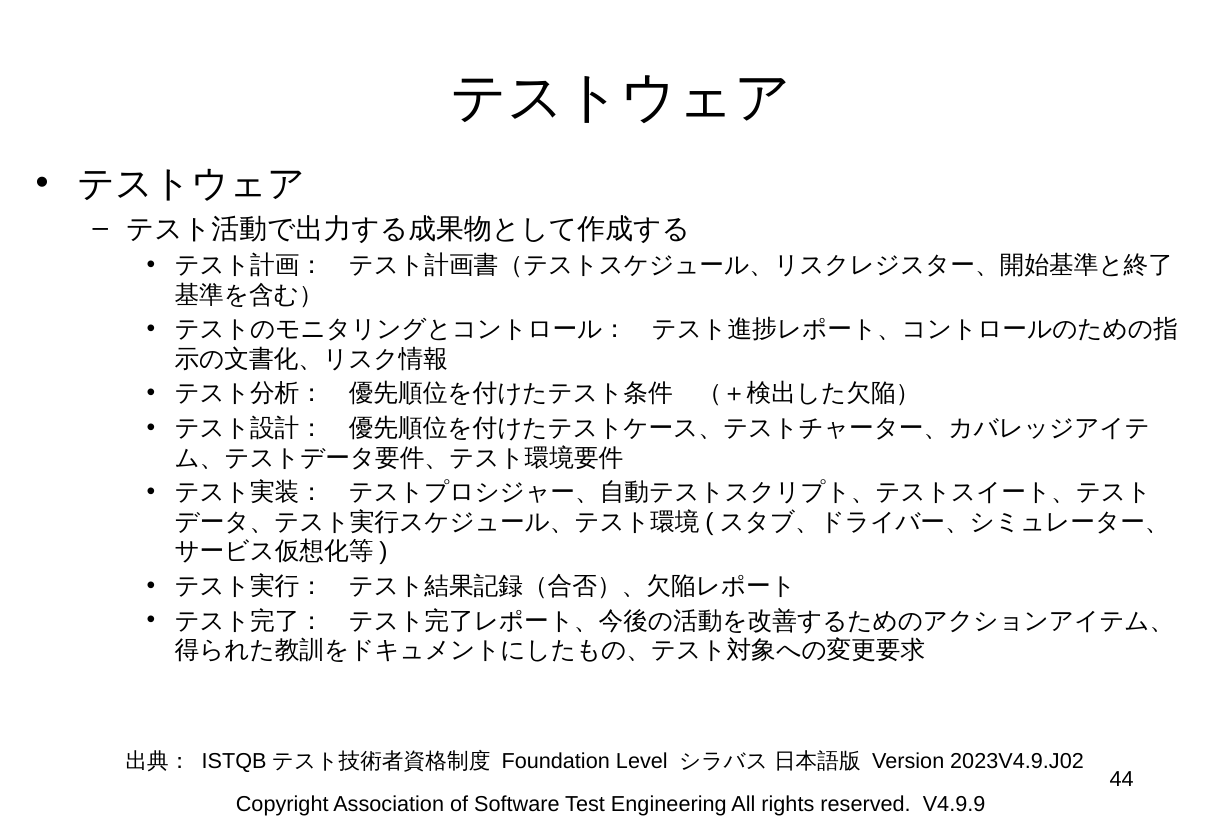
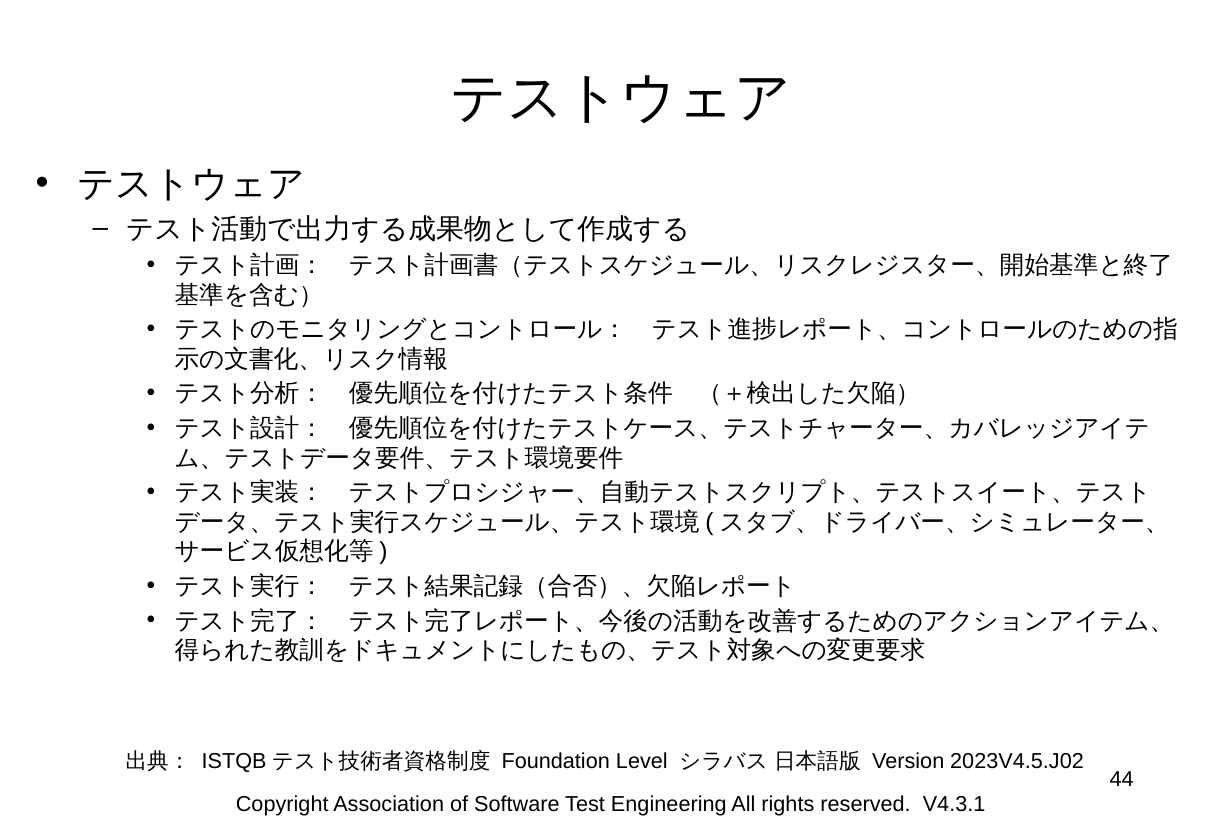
2023V4.9.J02: 2023V4.9.J02 -> 2023V4.5.J02
V4.9.9: V4.9.9 -> V4.3.1
